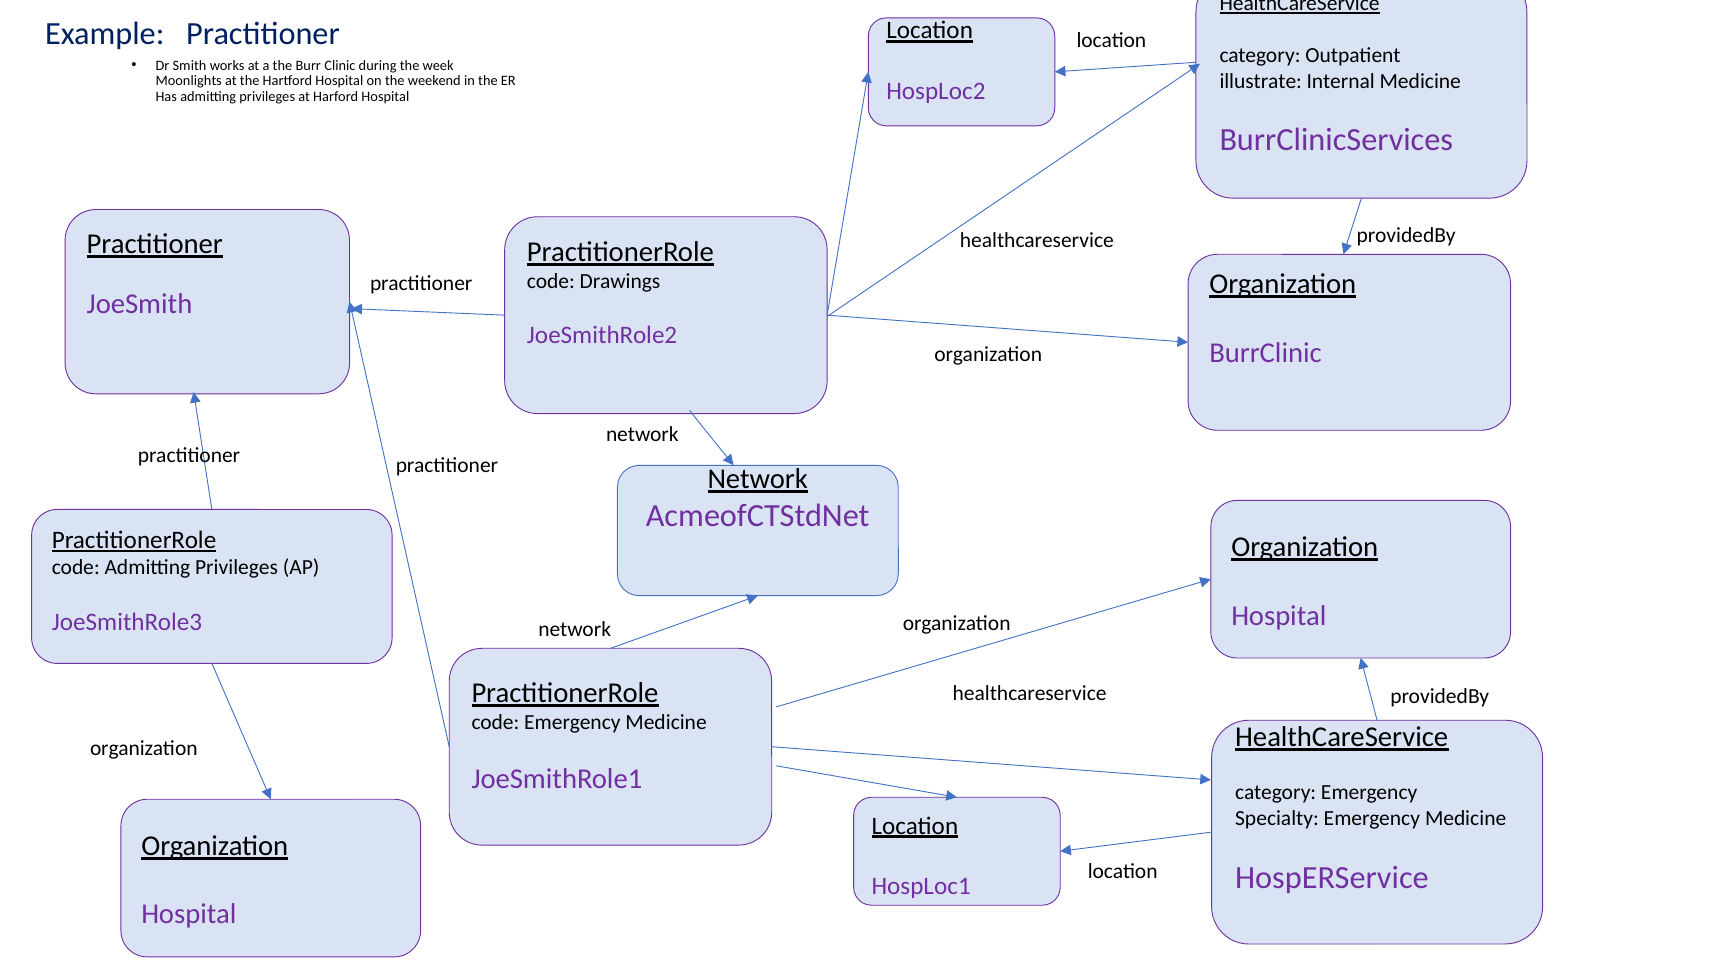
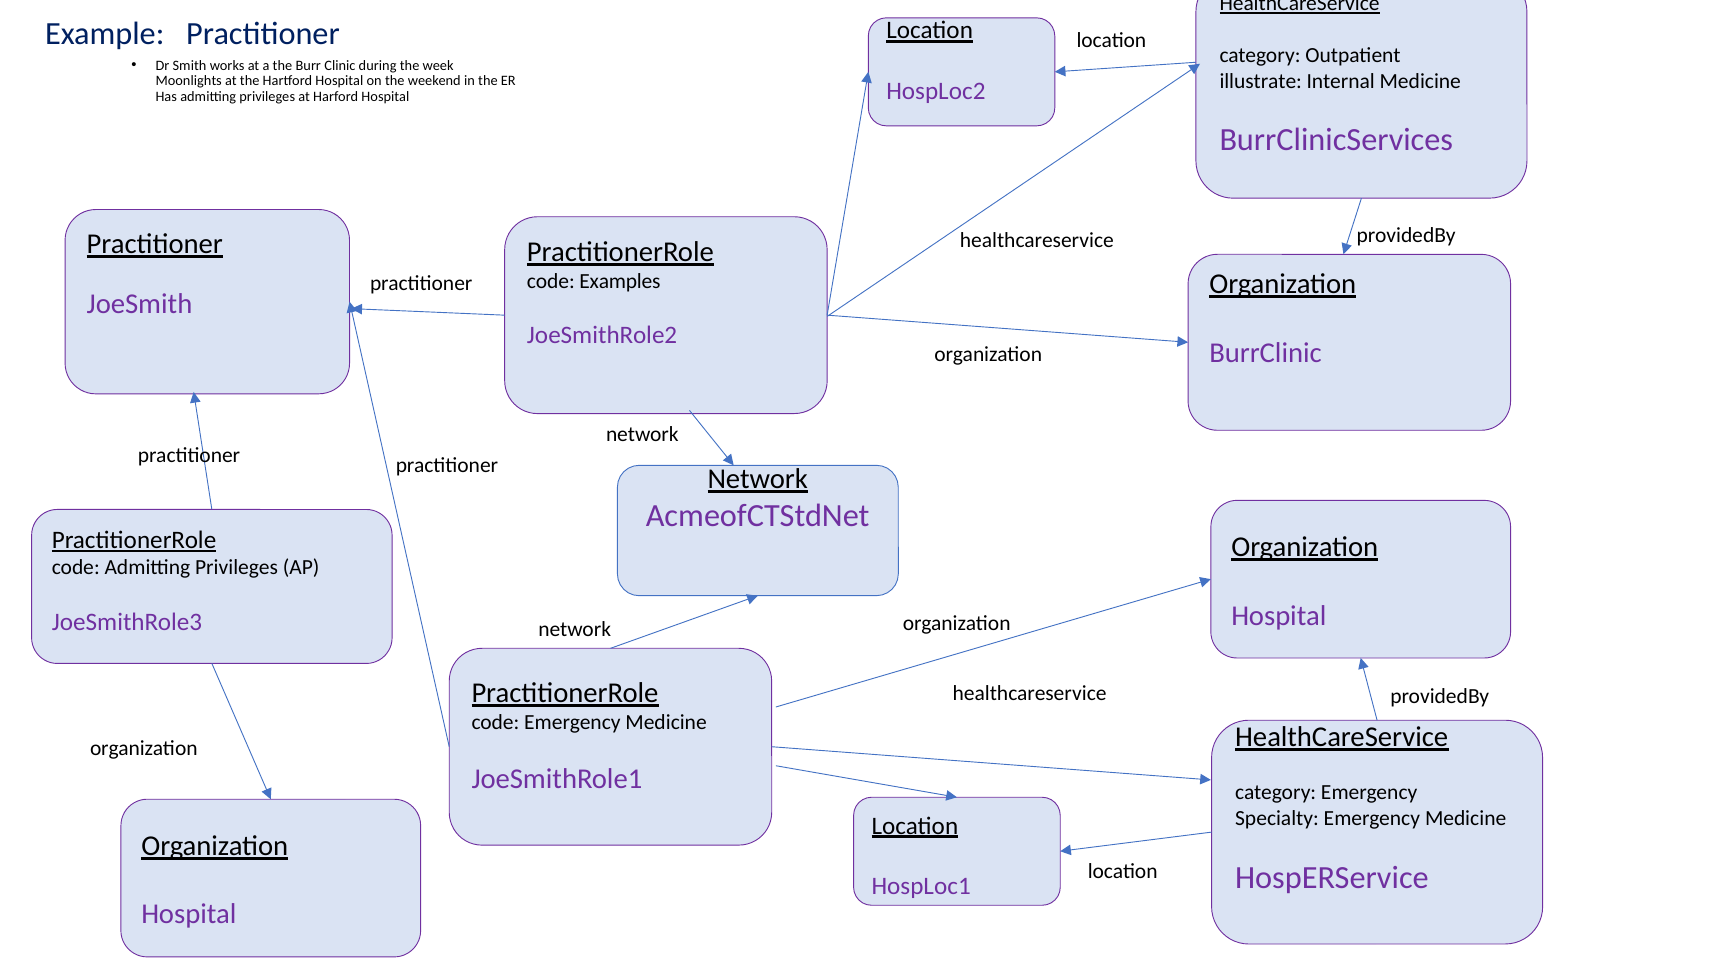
Drawings: Drawings -> Examples
